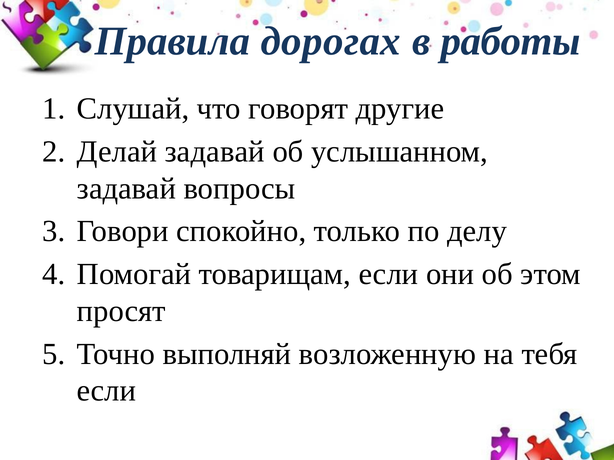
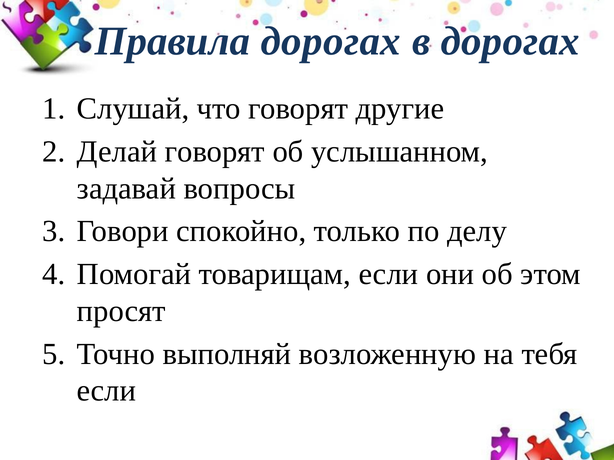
в работы: работы -> дорогах
Делай задавай: задавай -> говорят
